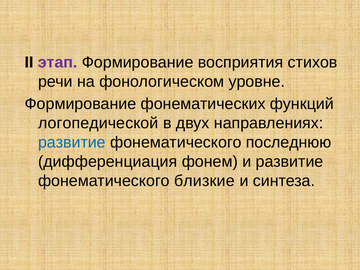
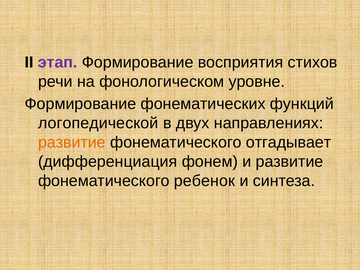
развитие at (72, 142) colour: blue -> orange
последнюю: последнюю -> отгадывает
близкие: близкие -> ребенок
